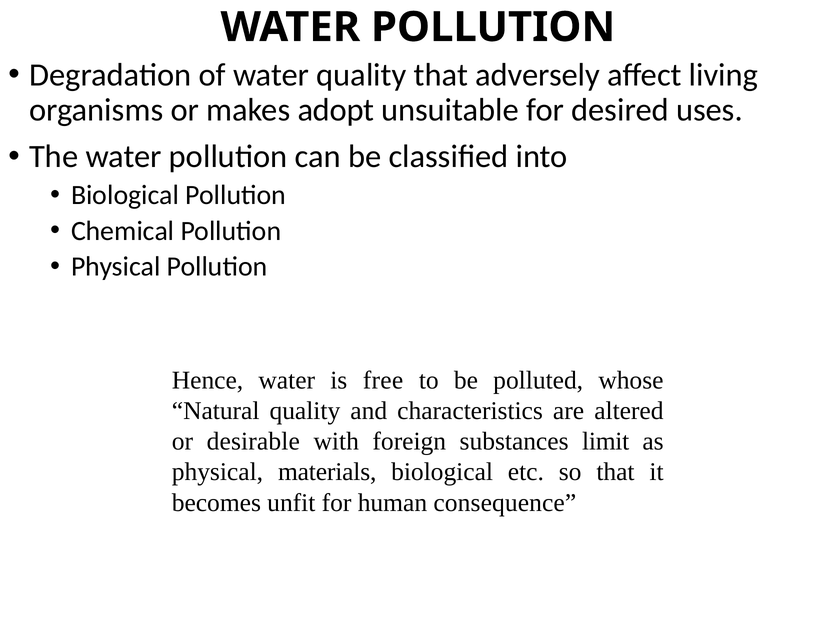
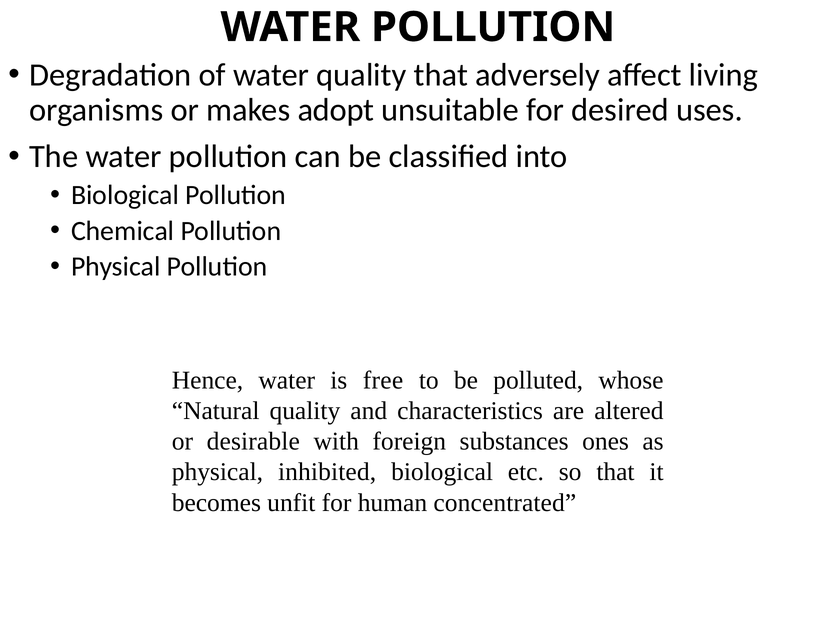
limit: limit -> ones
materials: materials -> inhibited
consequence: consequence -> concentrated
